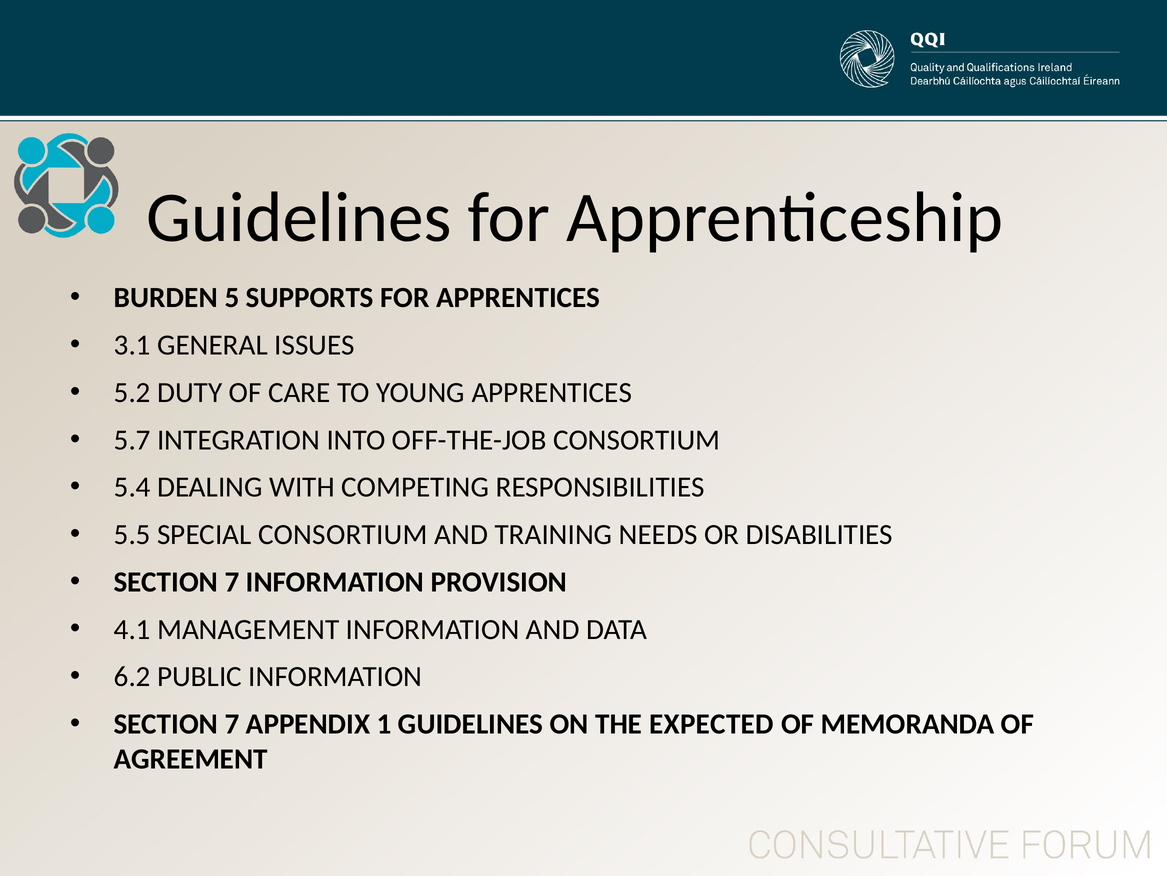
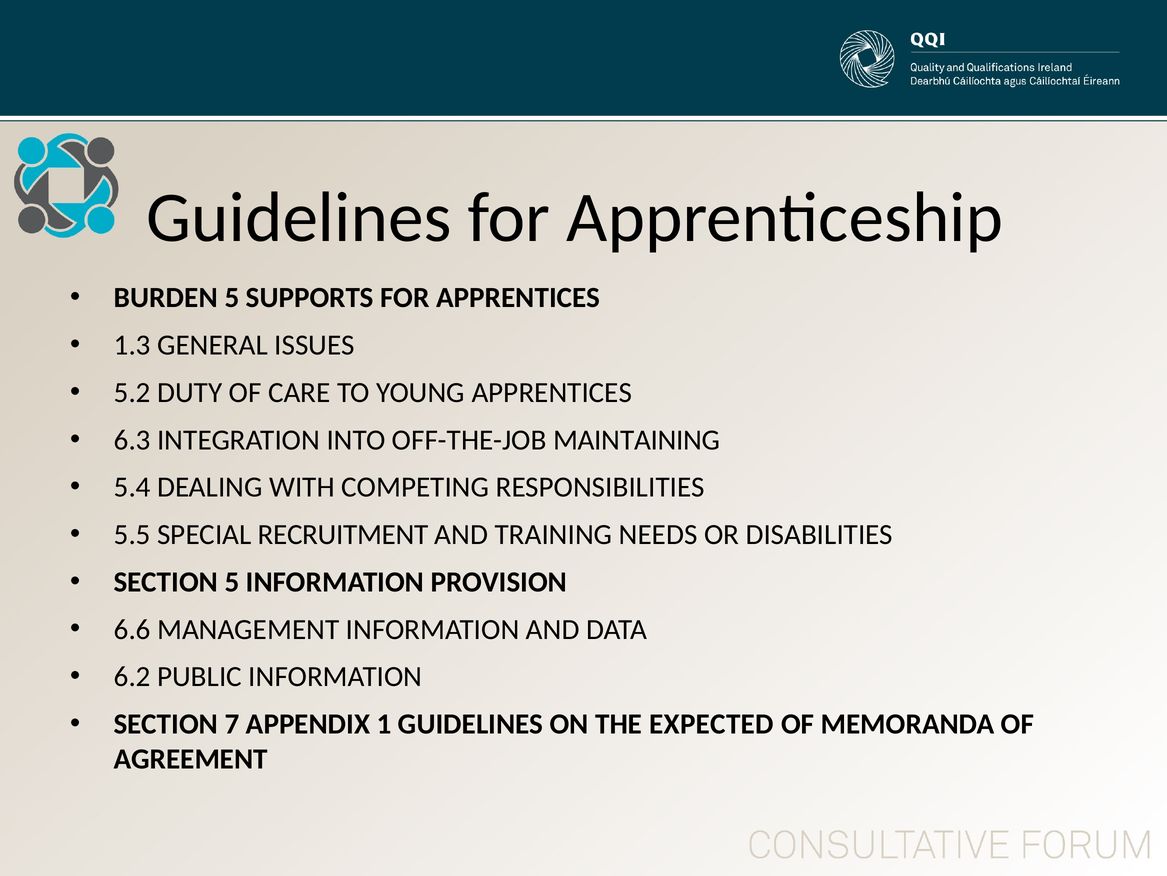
3.1: 3.1 -> 1.3
5.7: 5.7 -> 6.3
OFF-THE-JOB CONSORTIUM: CONSORTIUM -> MAINTAINING
SPECIAL CONSORTIUM: CONSORTIUM -> RECRUITMENT
7 at (232, 582): 7 -> 5
4.1: 4.1 -> 6.6
